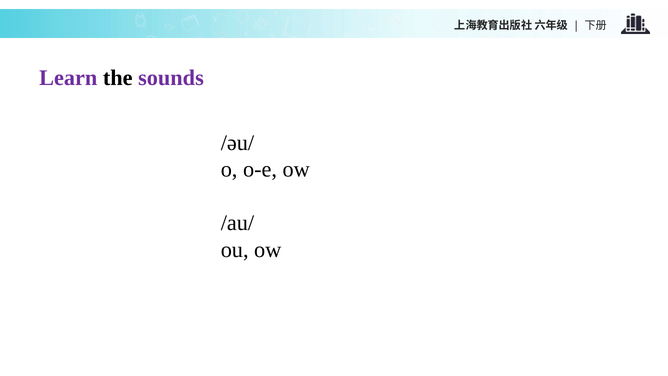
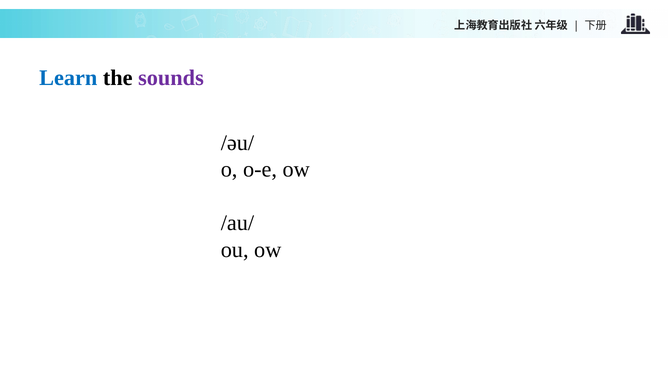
Learn colour: purple -> blue
